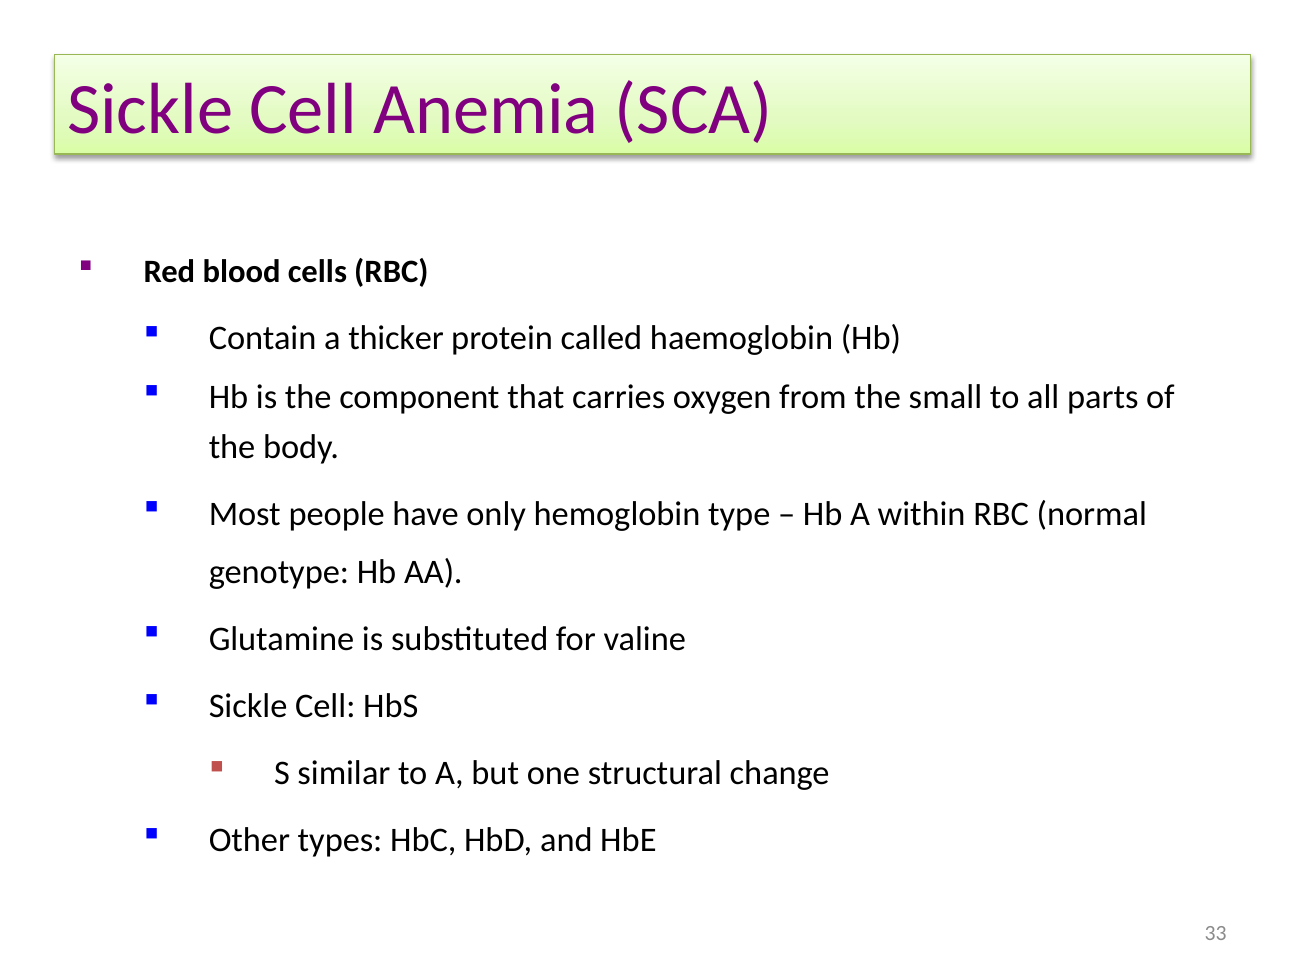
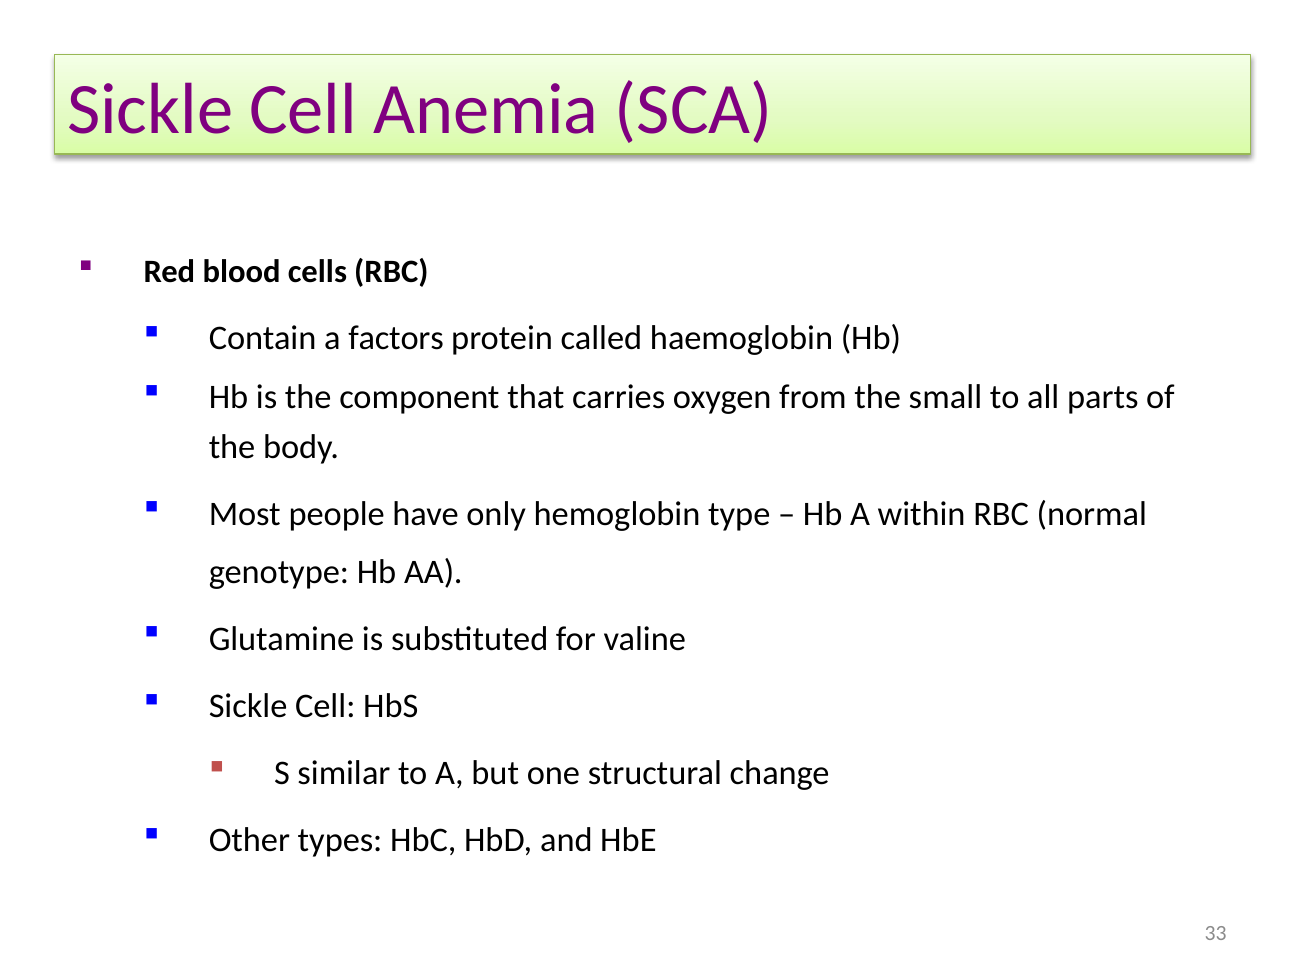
thicker: thicker -> factors
